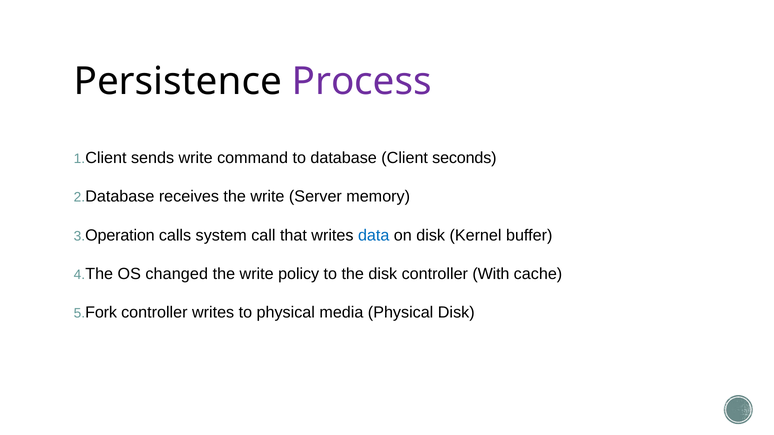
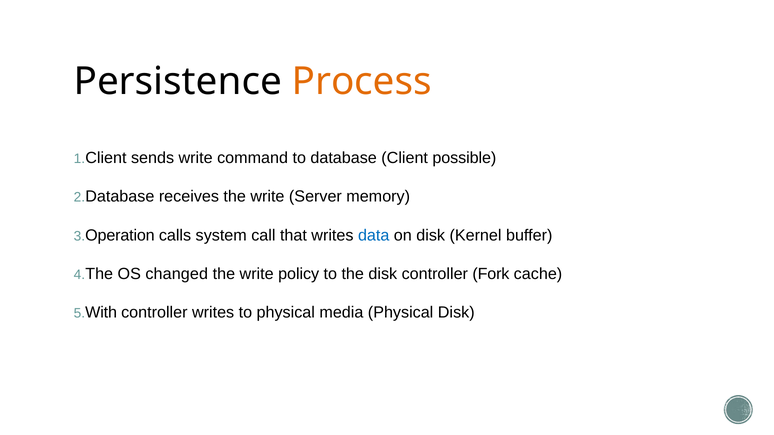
Process colour: purple -> orange
seconds: seconds -> possible
With: With -> Fork
Fork: Fork -> With
